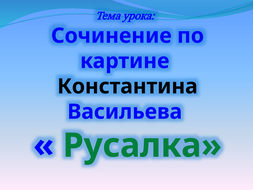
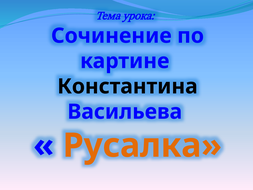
Русалка colour: green -> orange
